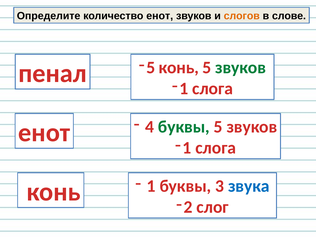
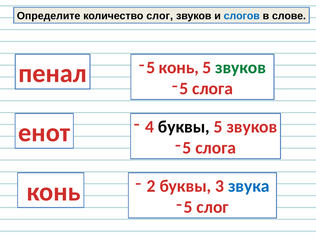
количество енот: енот -> слог
слогов colour: orange -> blue
1 at (184, 89): 1 -> 5
буквы at (184, 127) colour: green -> black
1 at (187, 148): 1 -> 5
1 at (151, 186): 1 -> 2
2 at (188, 207): 2 -> 5
